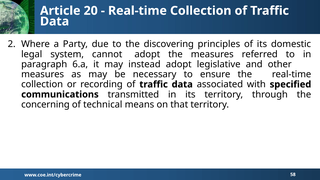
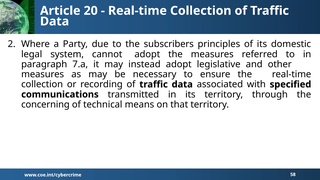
discovering: discovering -> subscribers
6.a: 6.a -> 7.a
